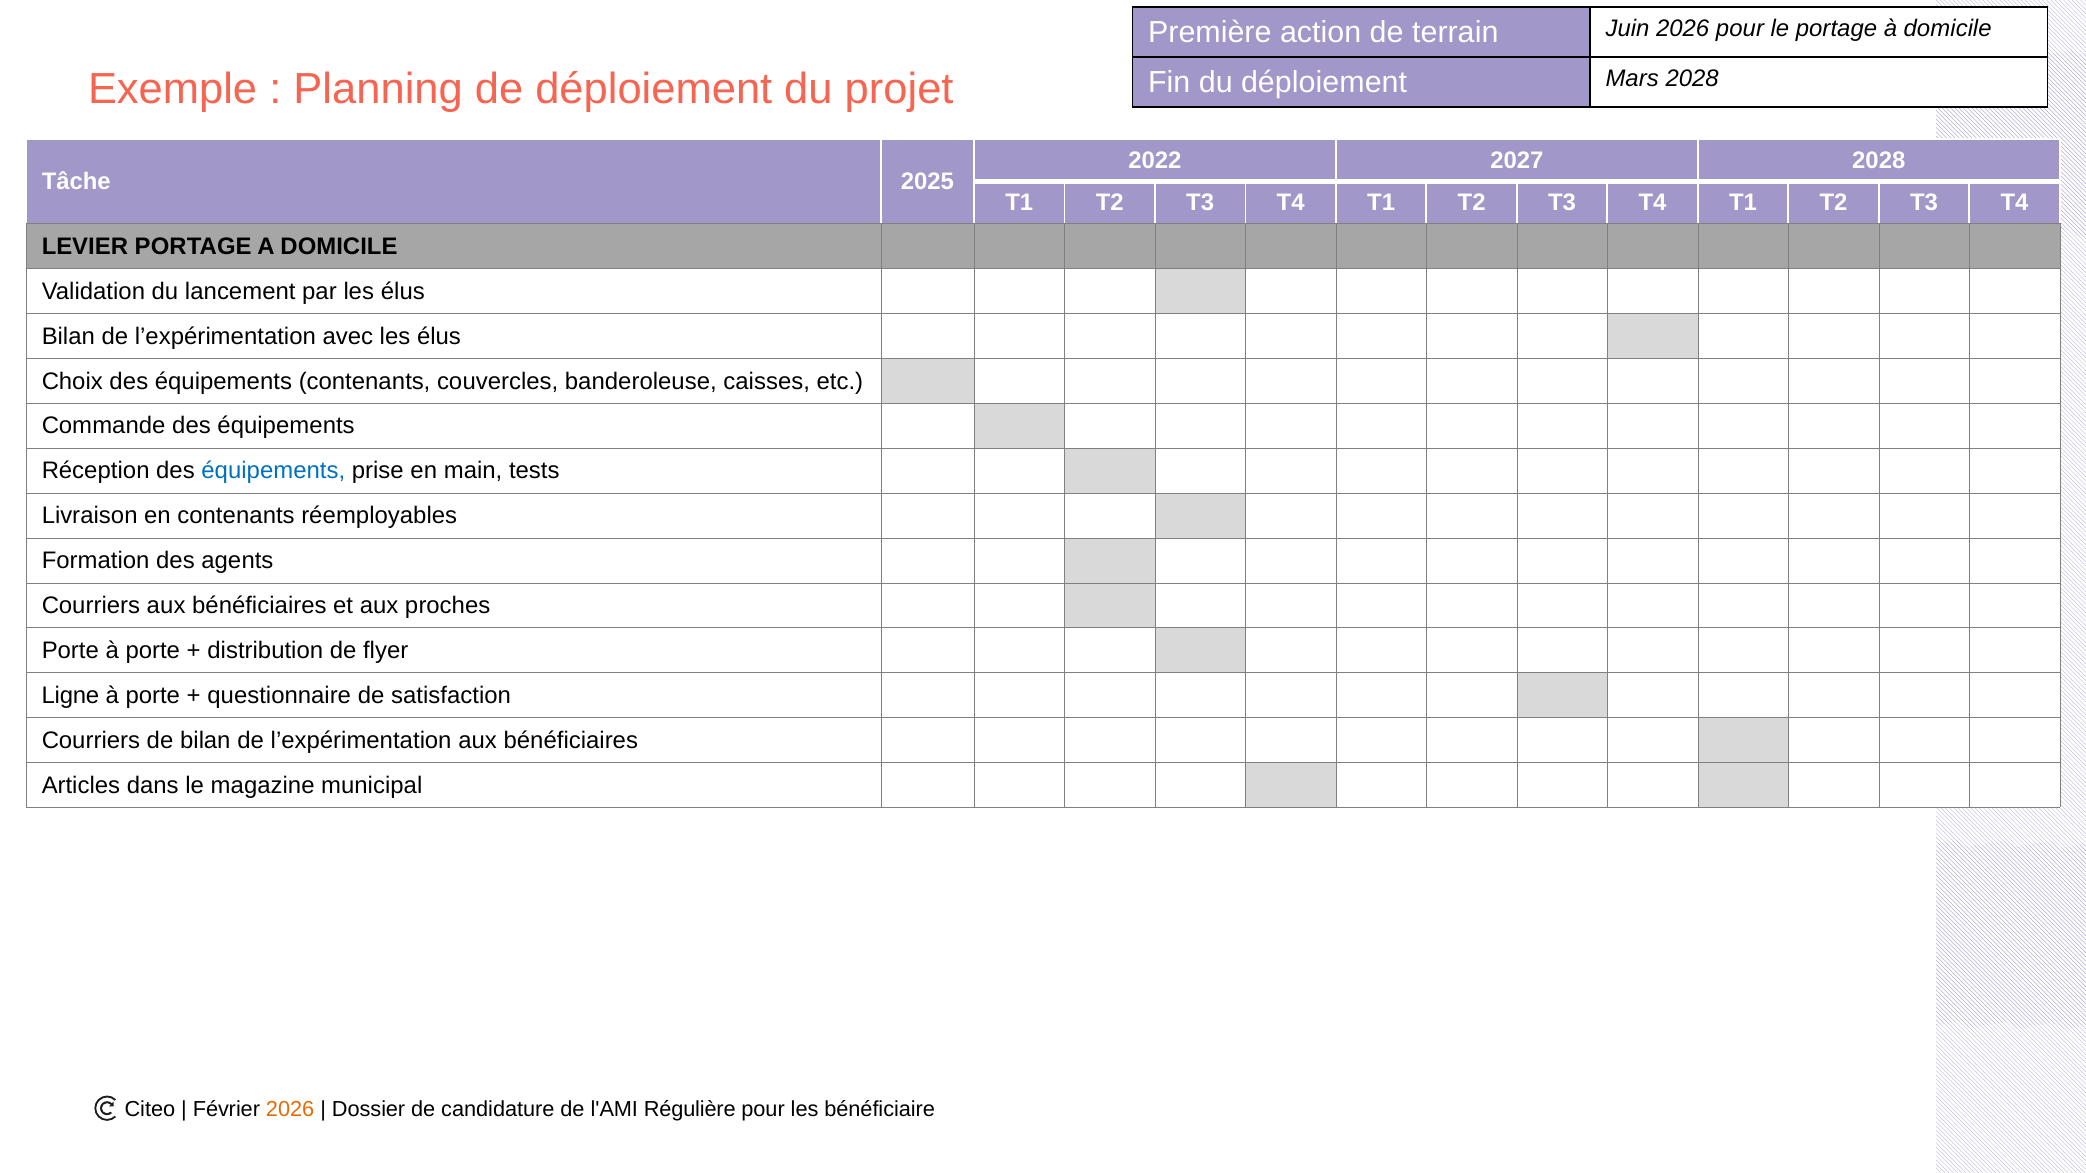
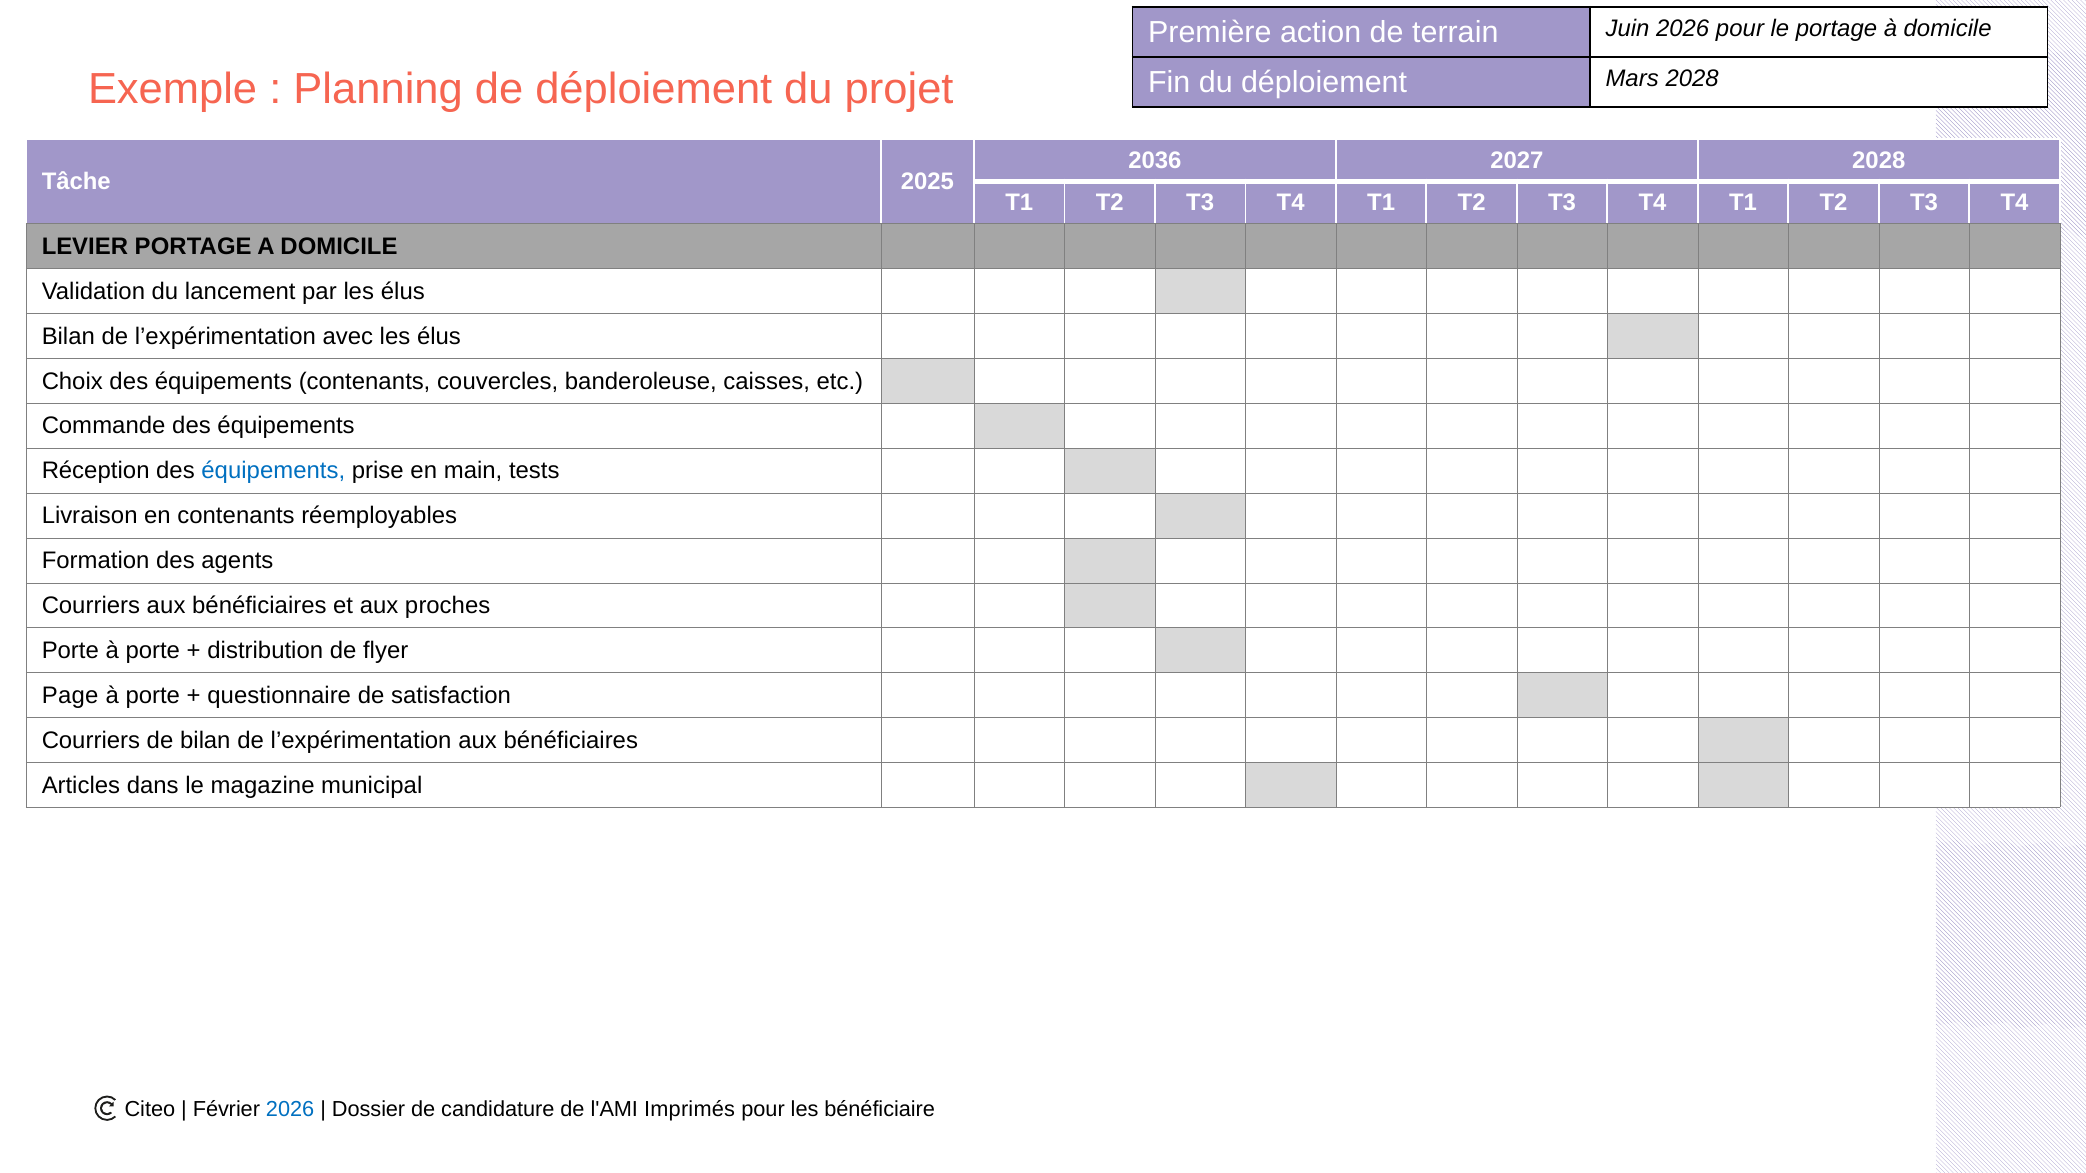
2022: 2022 -> 2036
Ligne: Ligne -> Page
2026 at (290, 1110) colour: orange -> blue
Régulière: Régulière -> Imprimés
